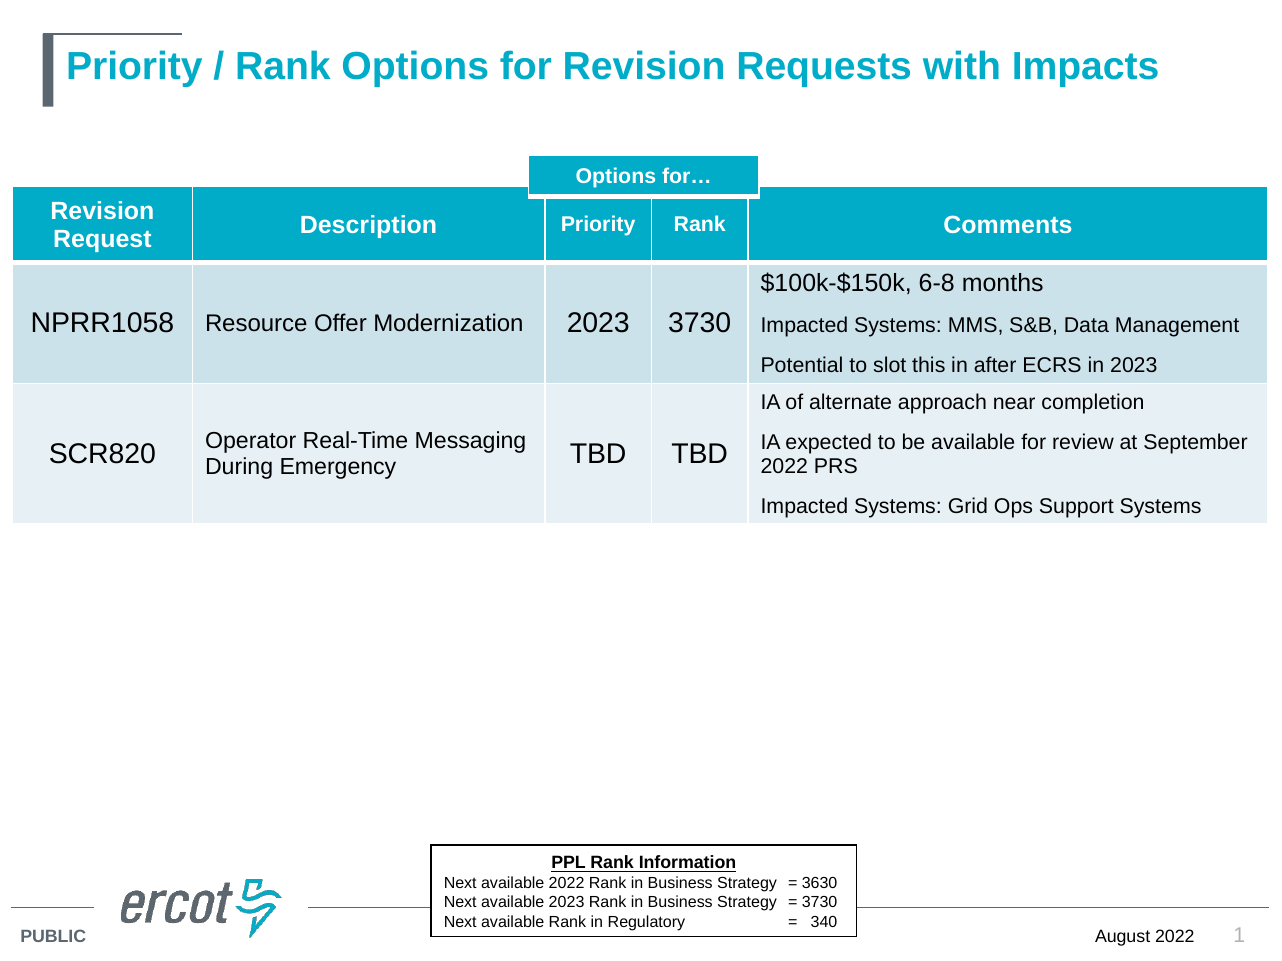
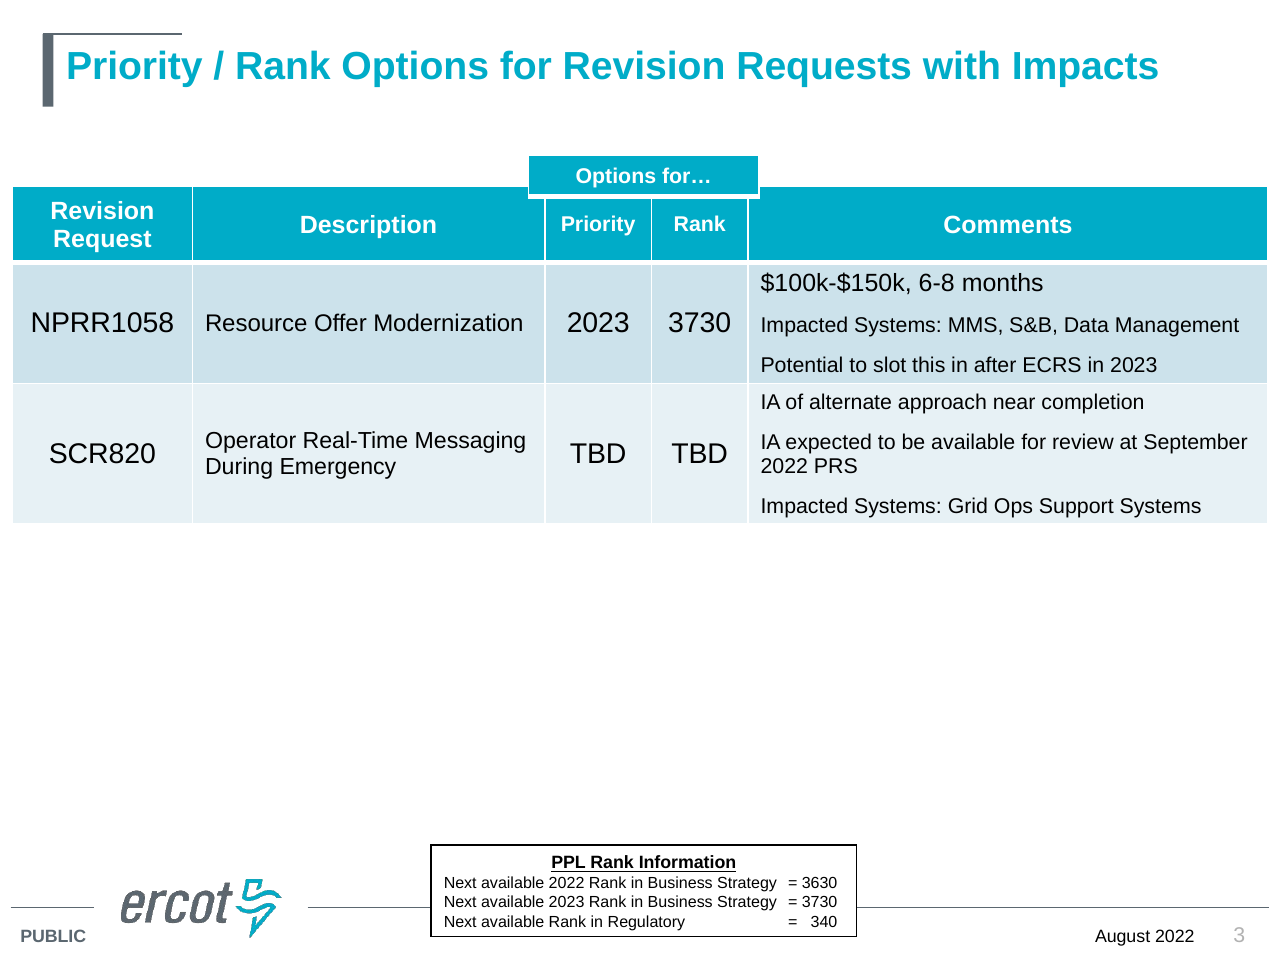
1: 1 -> 3
